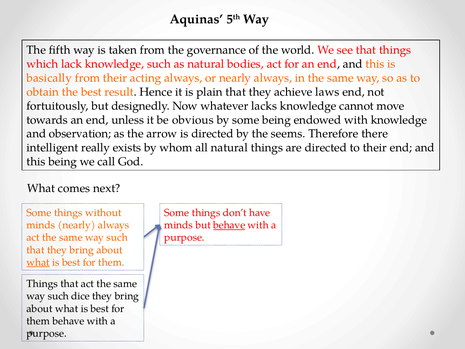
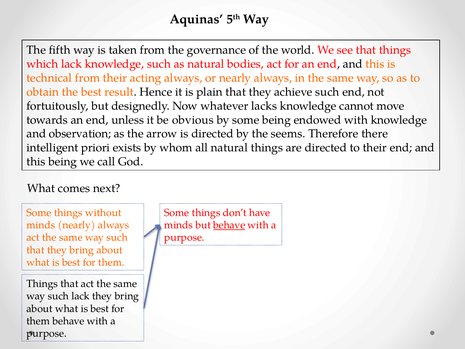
basically: basically -> technical
achieve laws: laws -> such
really: really -> priori
what at (38, 262) underline: present -> none
such dice: dice -> lack
